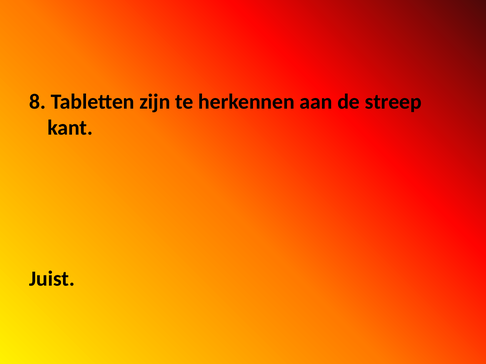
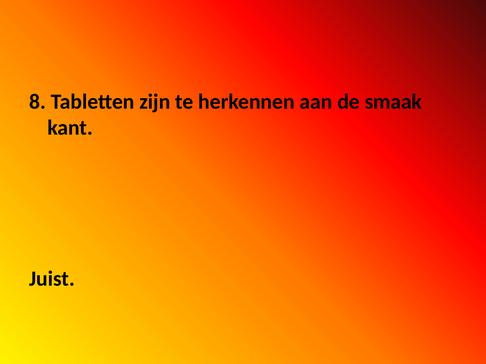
streep: streep -> smaak
